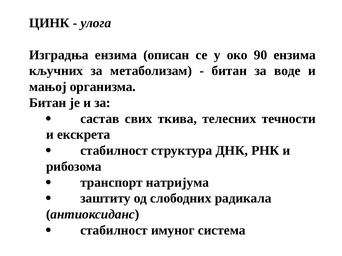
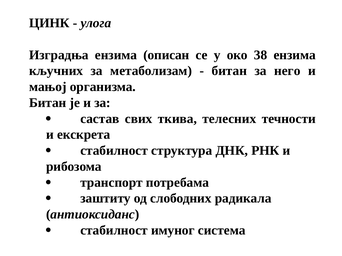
90: 90 -> 38
воде: воде -> него
натријума: натријума -> потребама
